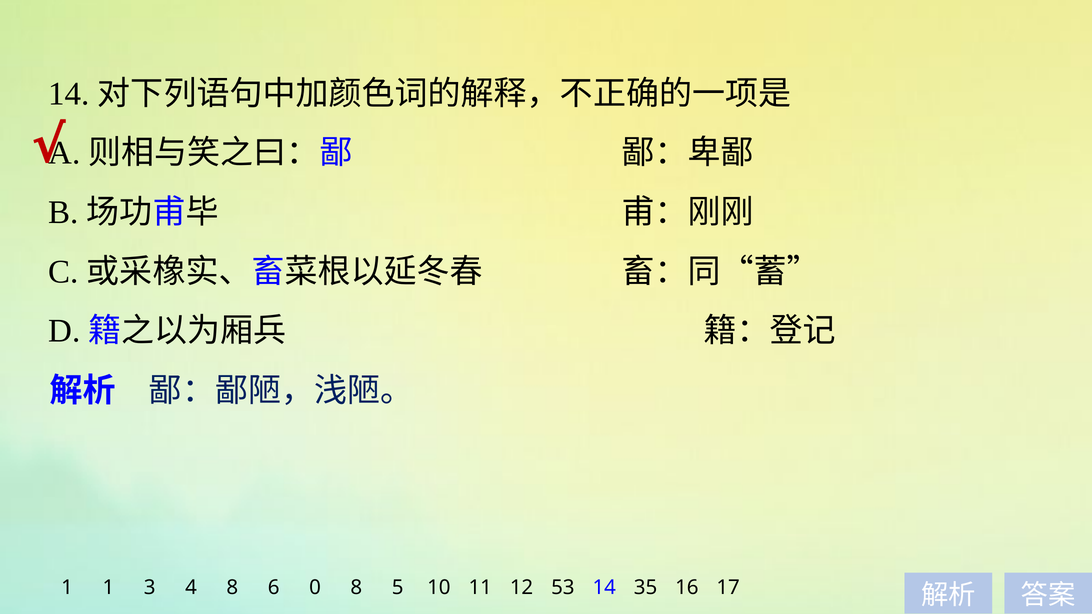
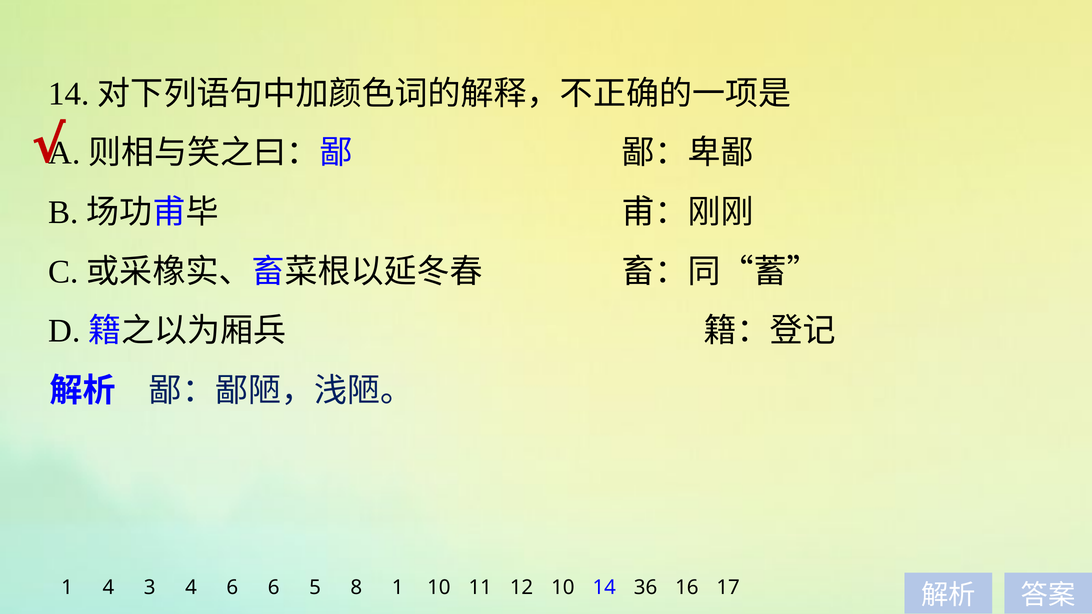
1 1: 1 -> 4
4 8: 8 -> 6
0: 0 -> 5
8 5: 5 -> 1
12 53: 53 -> 10
35: 35 -> 36
